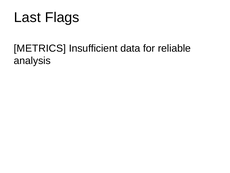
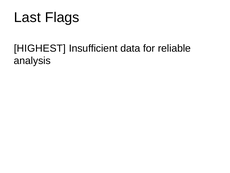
METRICS: METRICS -> HIGHEST
